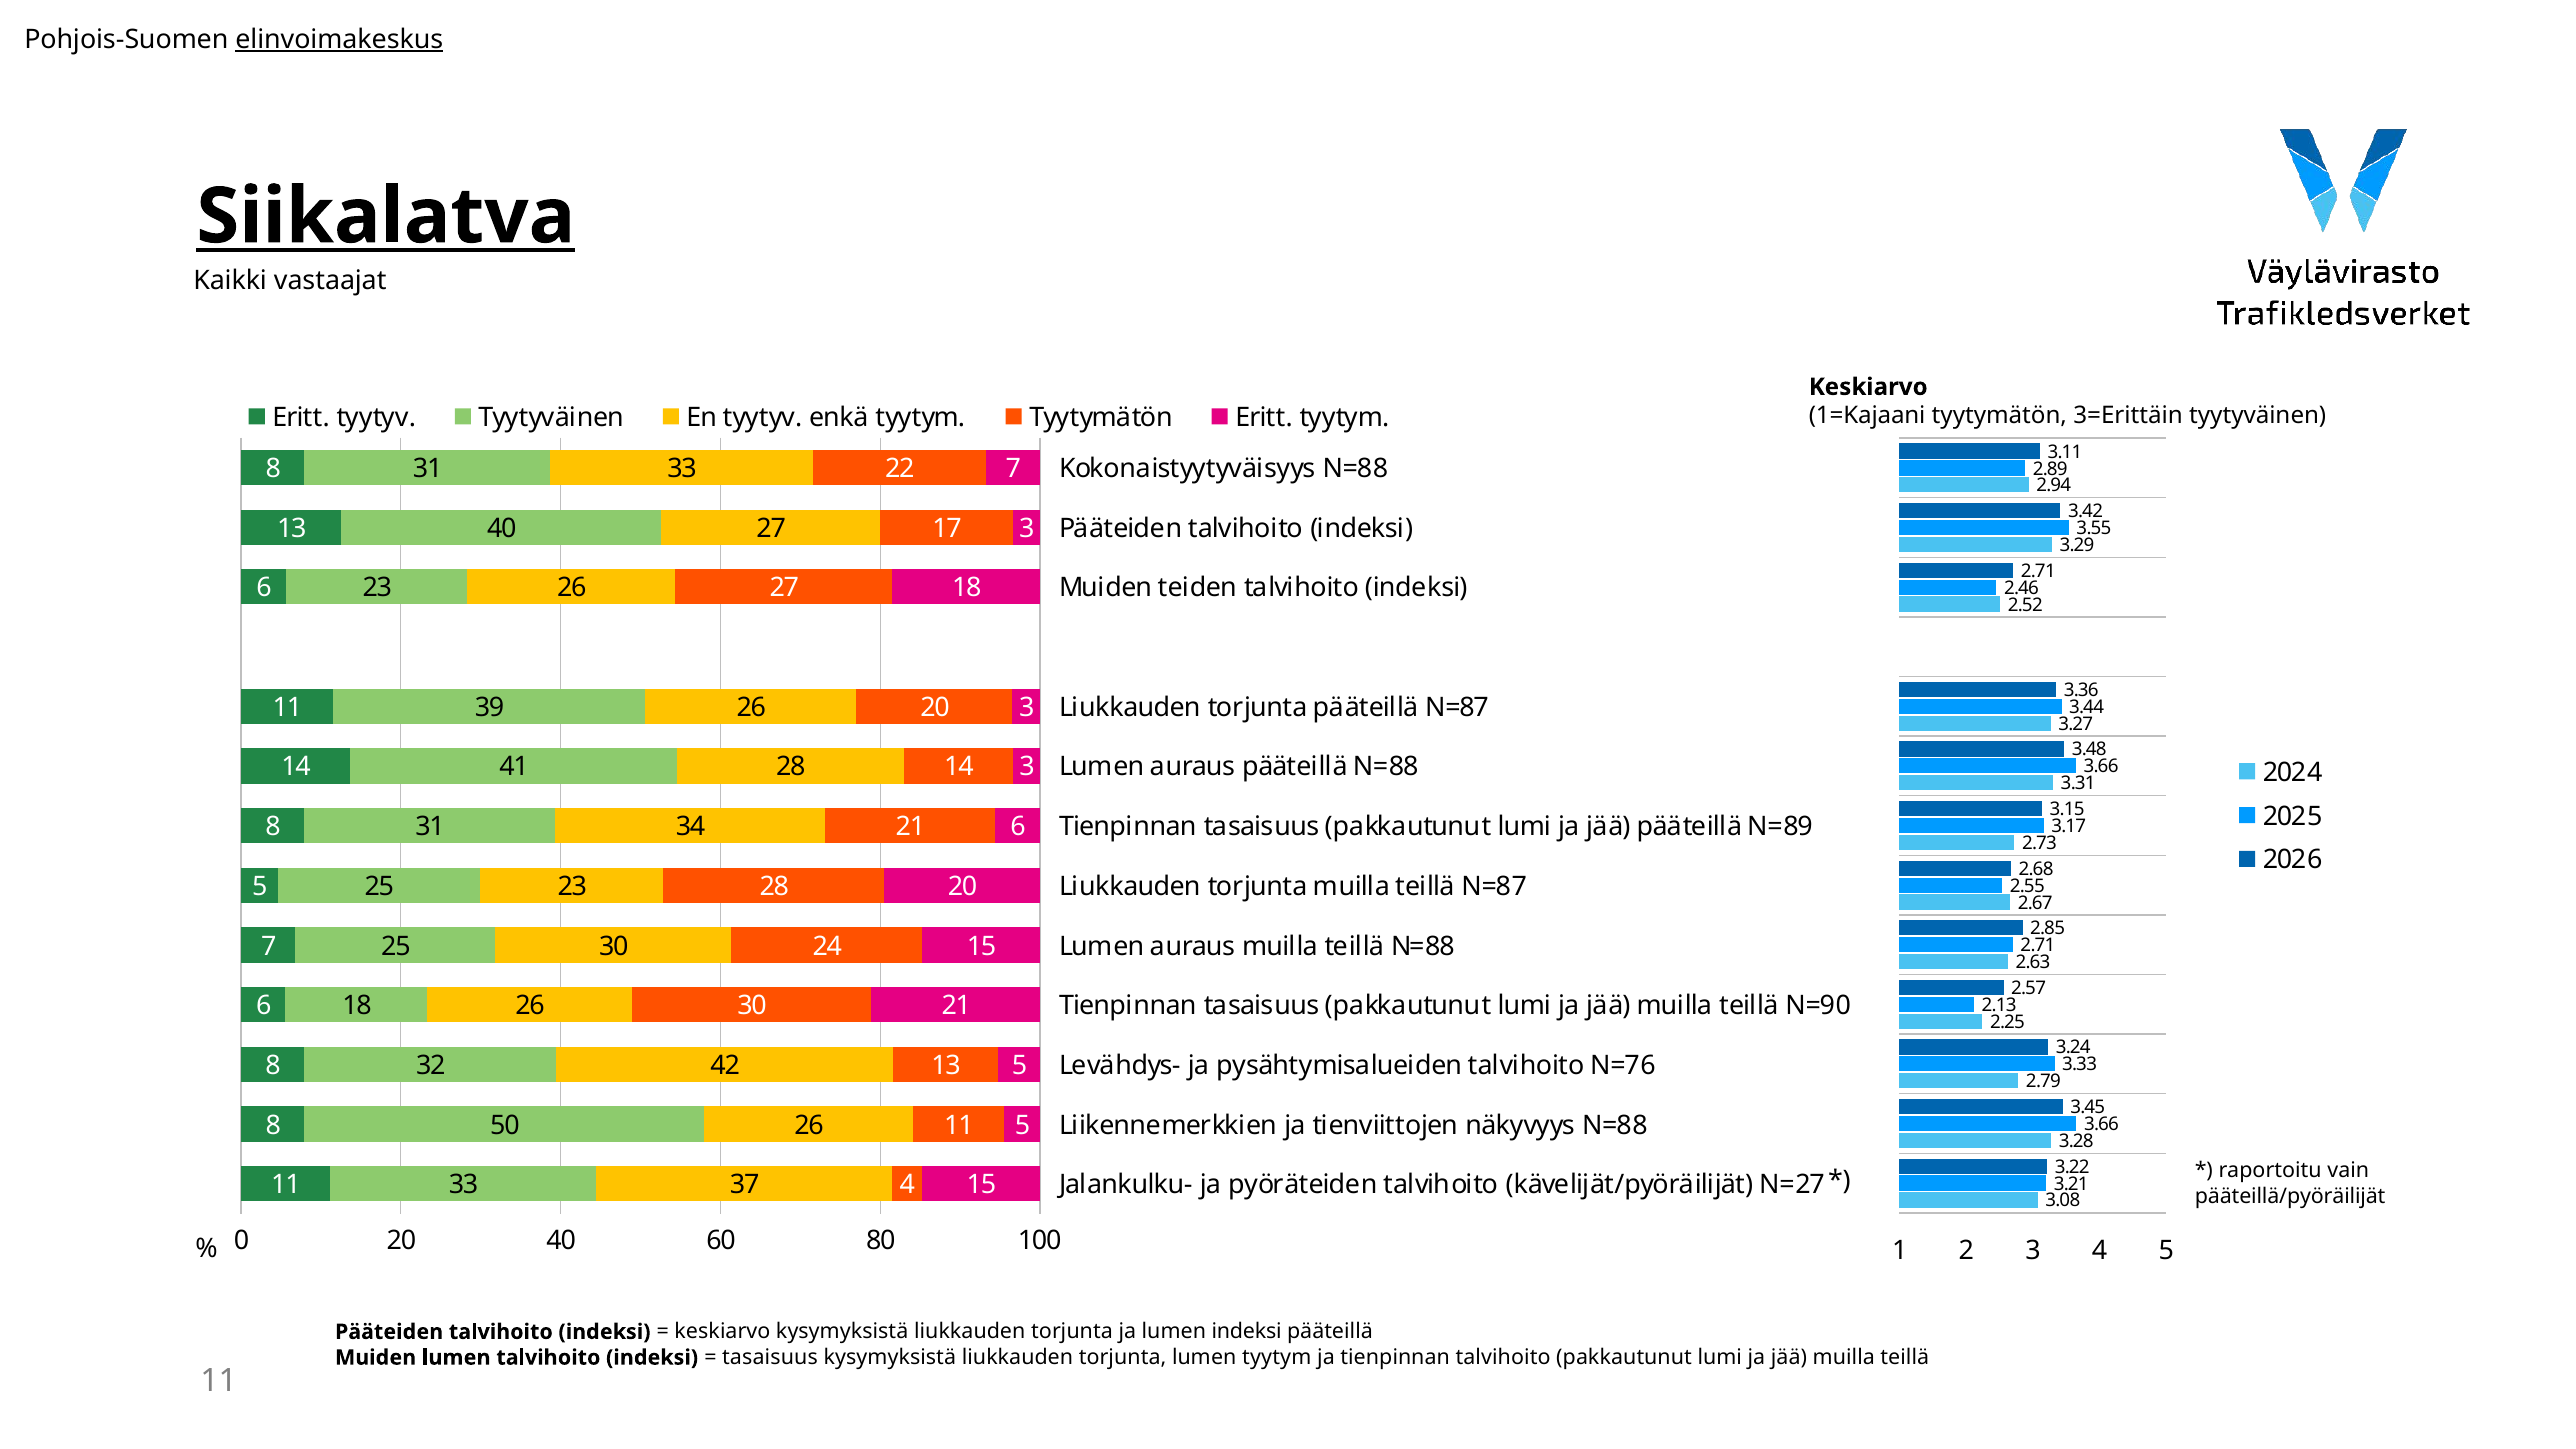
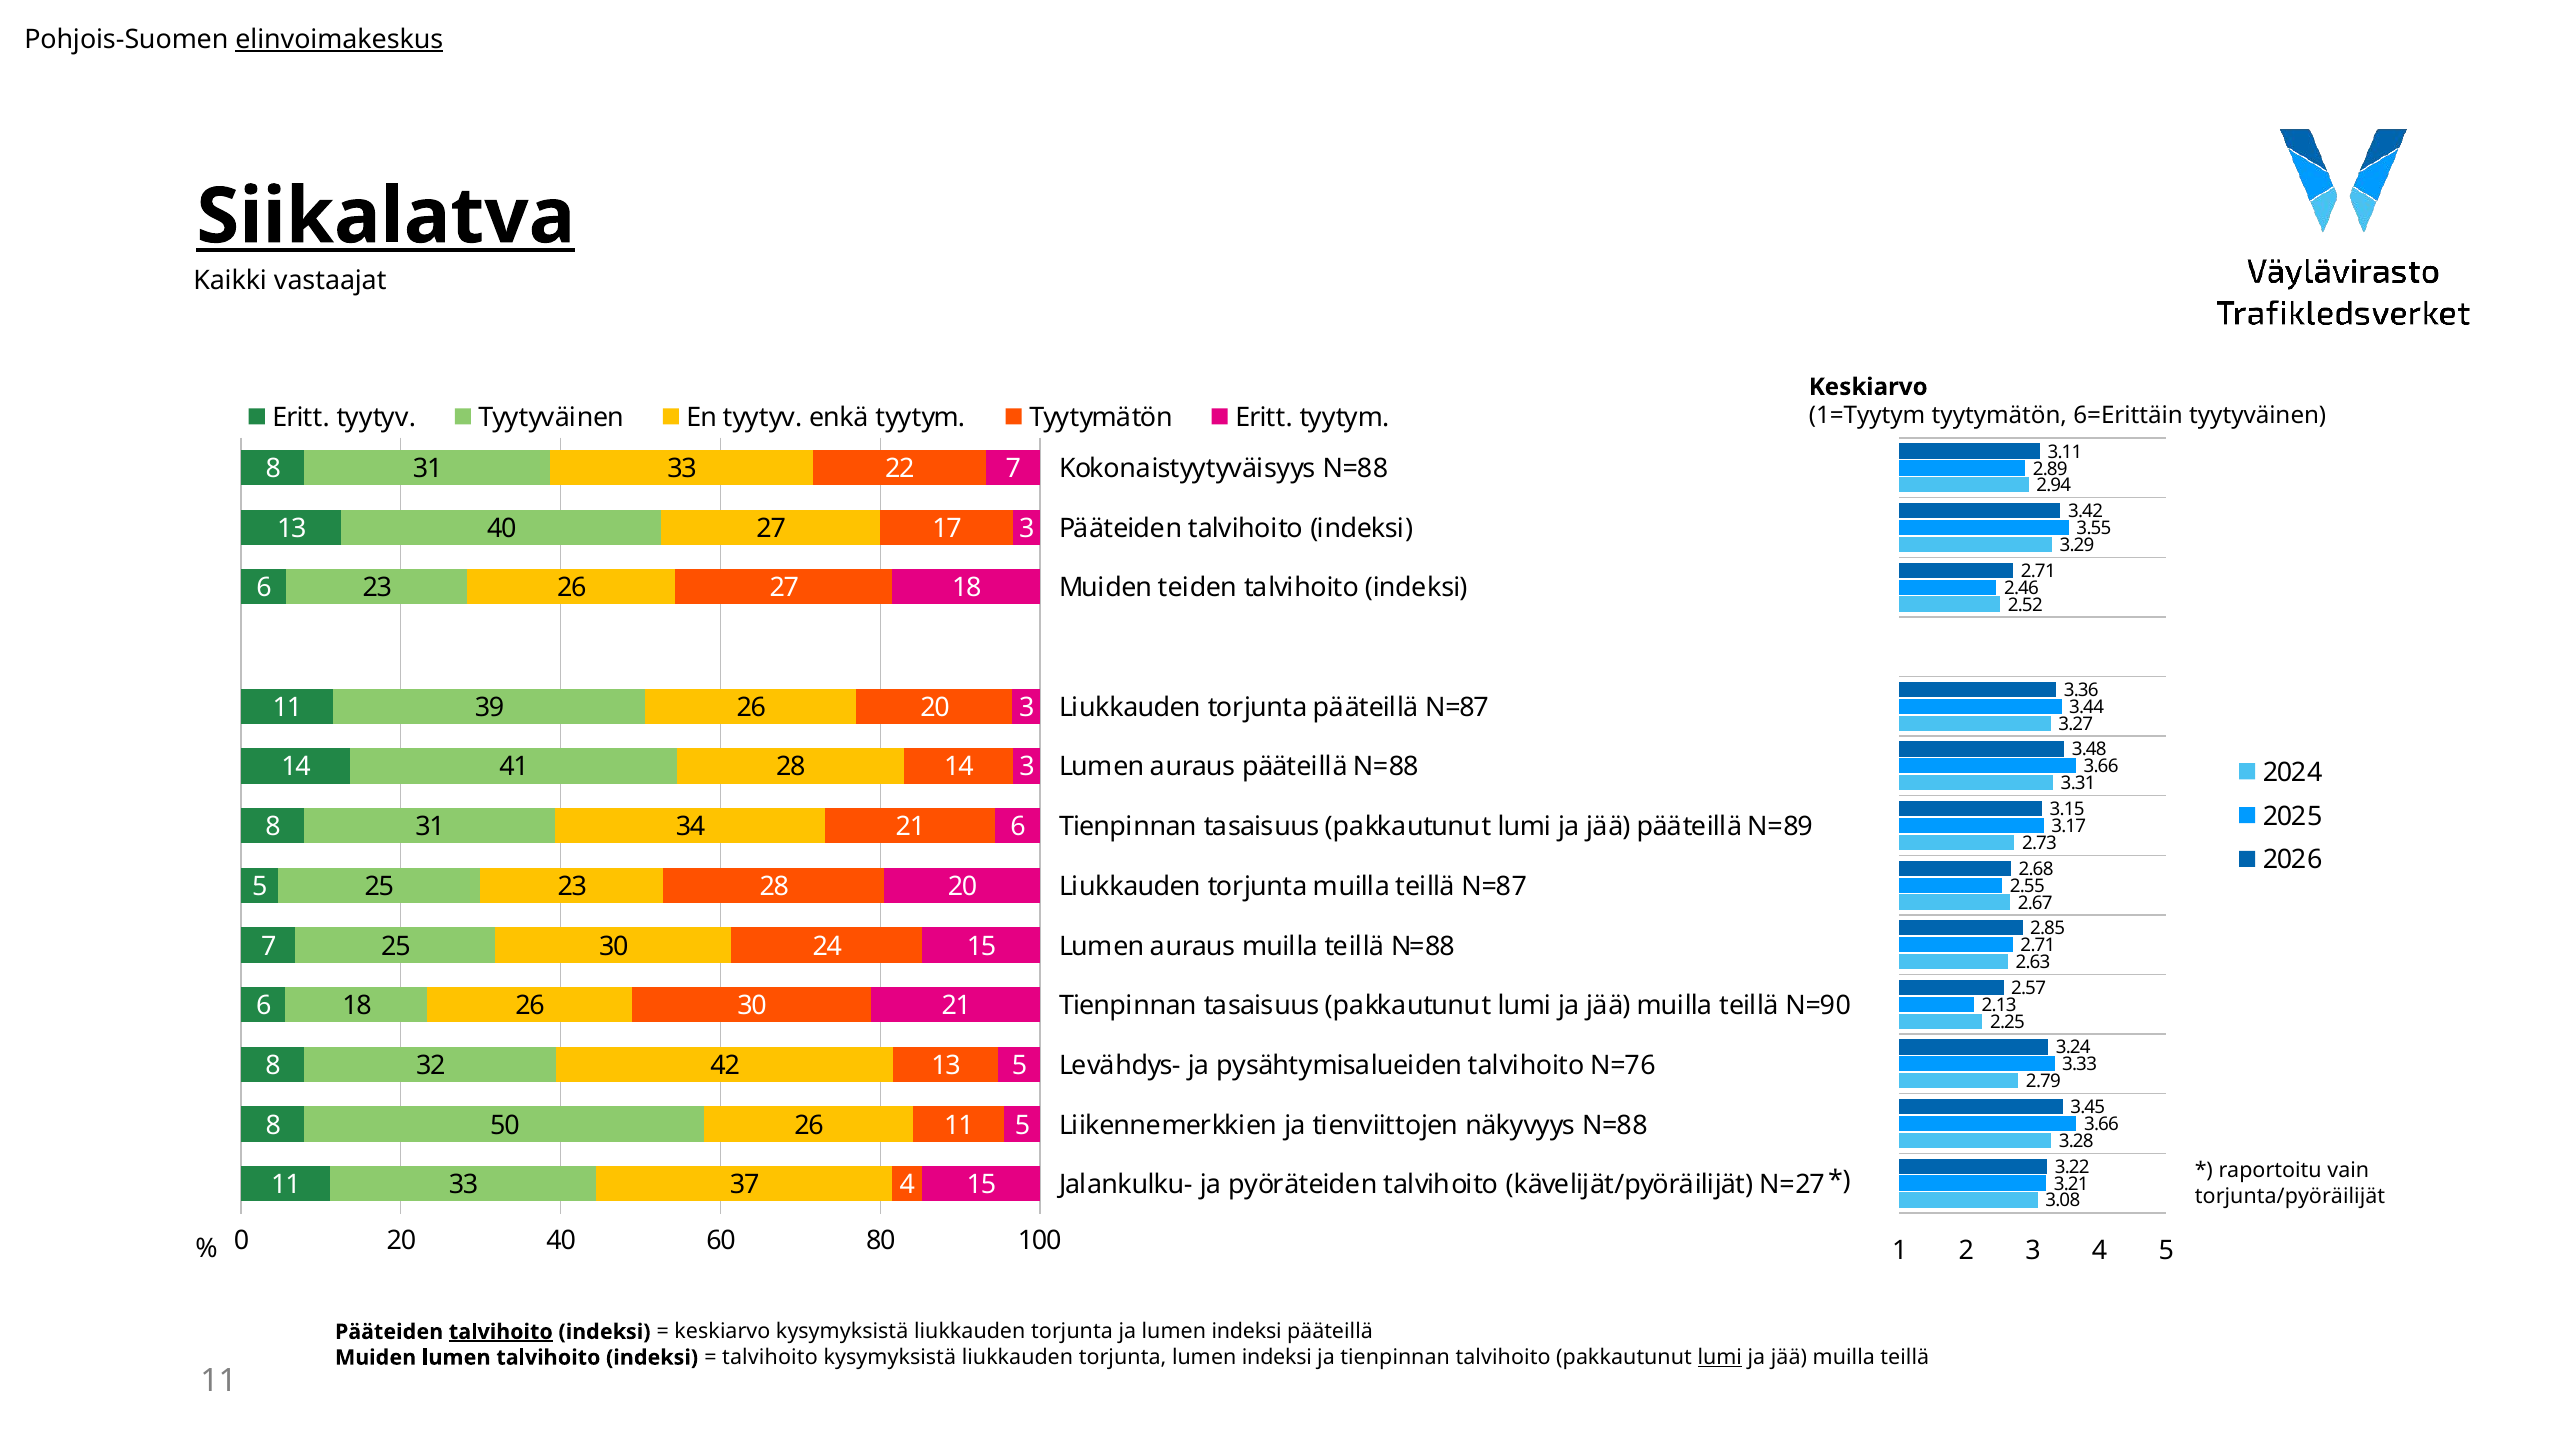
1=Kajaani: 1=Kajaani -> 1=Tyytym
3=Erittäin: 3=Erittäin -> 6=Erittäin
pääteillä/pyöräilijät: pääteillä/pyöräilijät -> torjunta/pyöräilijät
talvihoito at (501, 1332) underline: none -> present
tasaisuus at (770, 1358): tasaisuus -> talvihoito
torjunta lumen tyytym: tyytym -> indeksi
lumi at (1720, 1358) underline: none -> present
